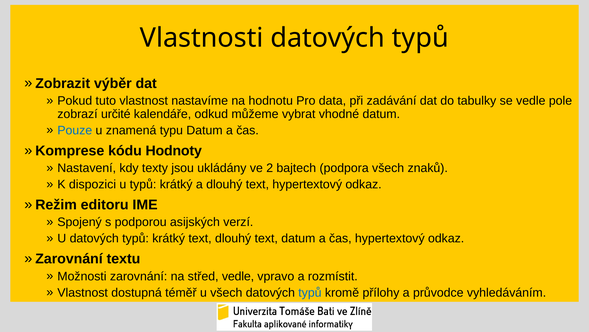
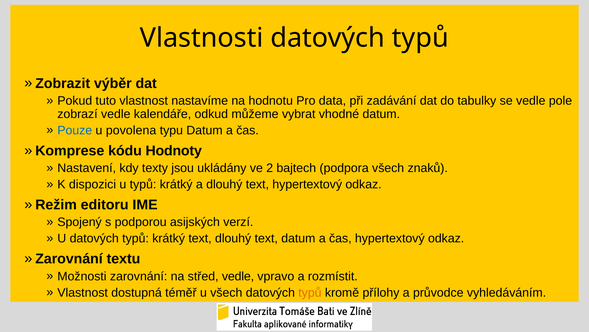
zobrazí určité: určité -> vedle
znamená: znamená -> povolena
typů at (310, 292) colour: blue -> orange
